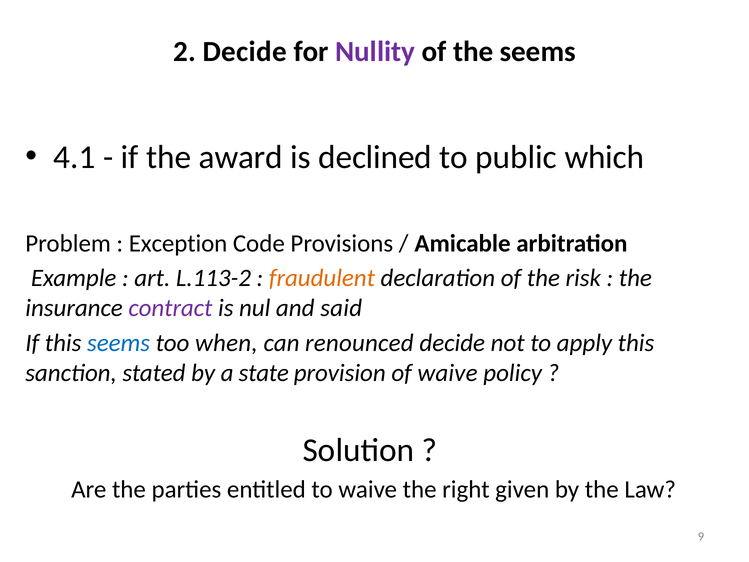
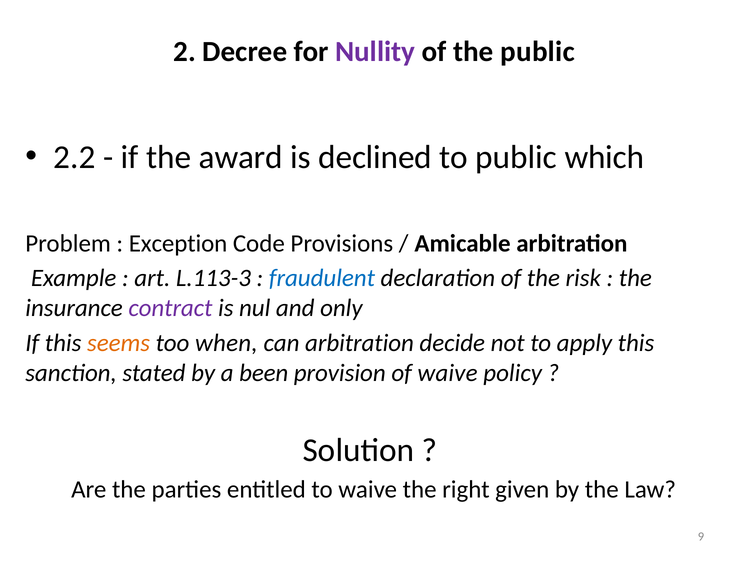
2 Decide: Decide -> Decree
the seems: seems -> public
4.1: 4.1 -> 2.2
L.113-2: L.113-2 -> L.113-3
fraudulent colour: orange -> blue
said: said -> only
seems at (119, 343) colour: blue -> orange
can renounced: renounced -> arbitration
state: state -> been
